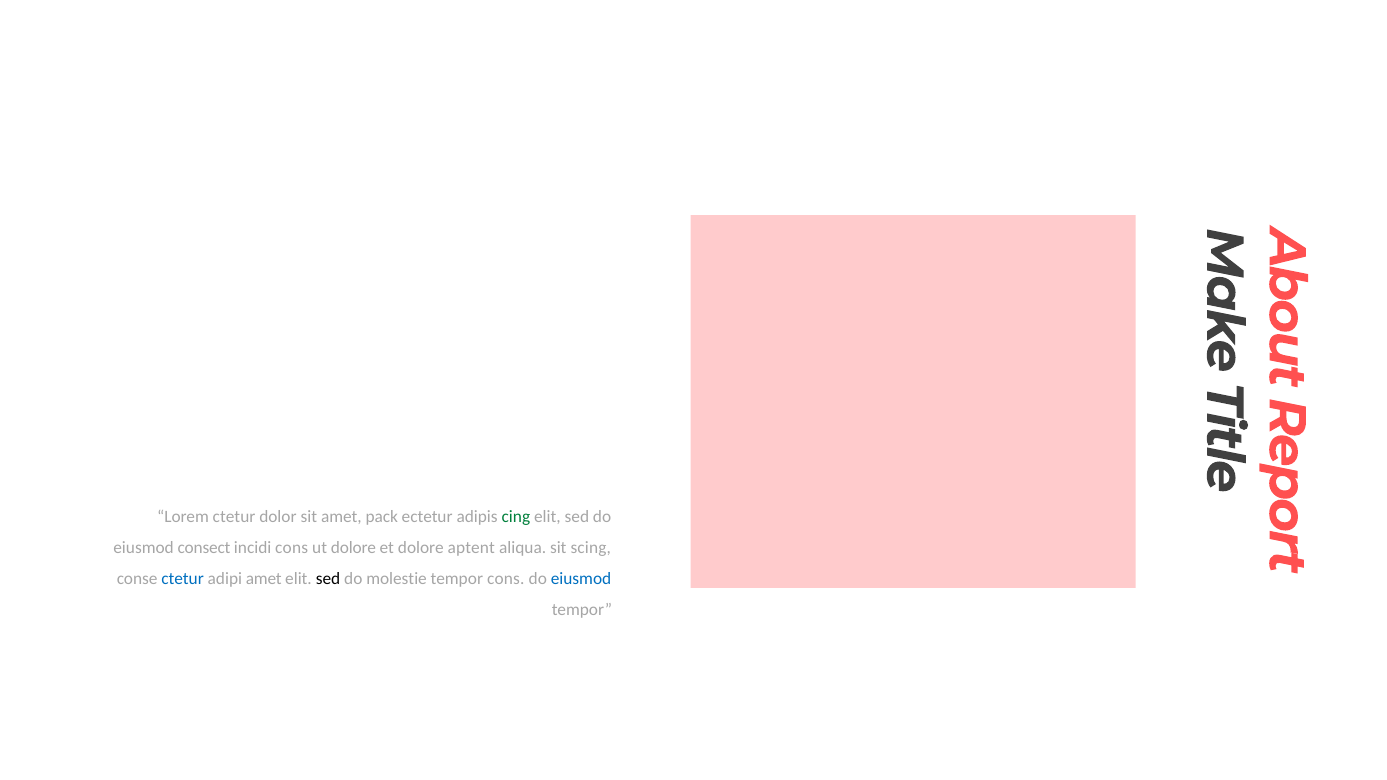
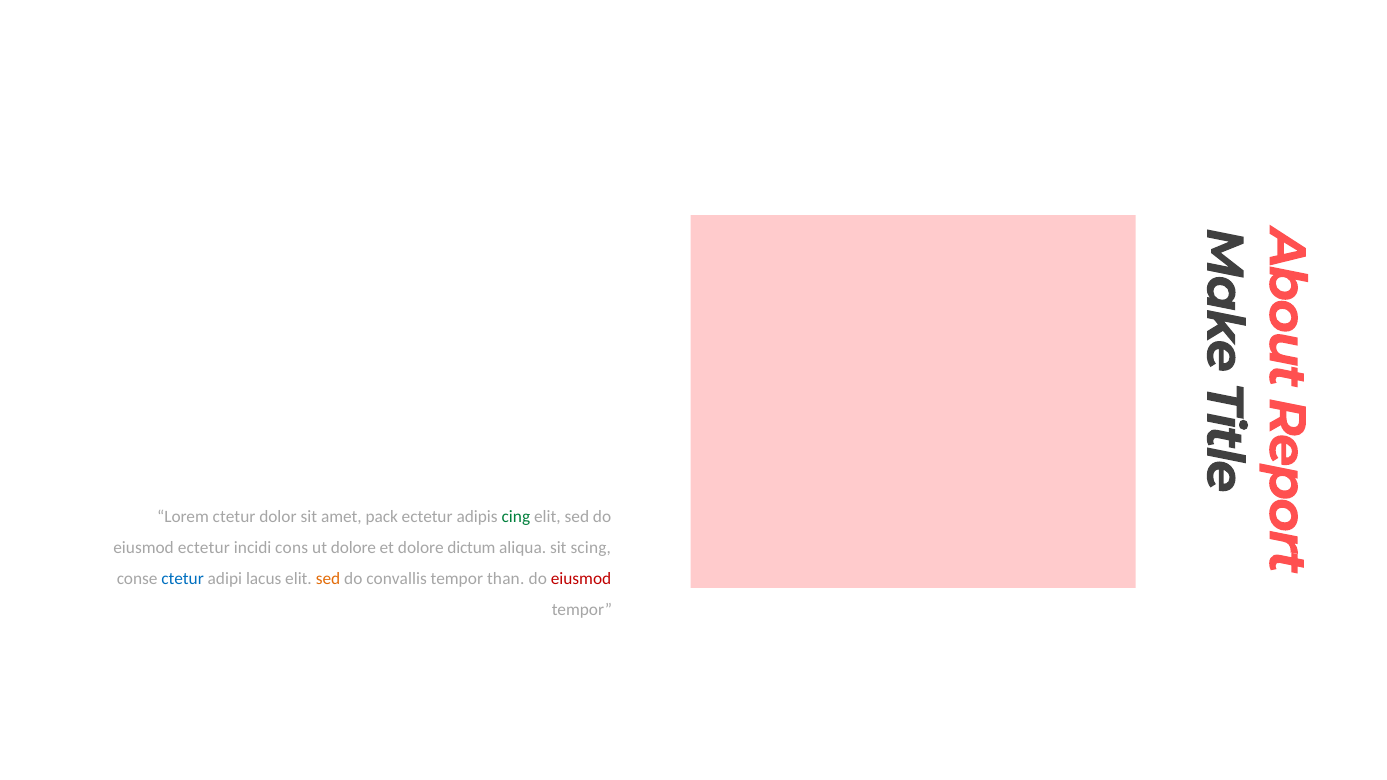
eiusmod consect: consect -> ectetur
aptent: aptent -> dictum
adipi amet: amet -> lacus
sed at (328, 579) colour: black -> orange
molestie: molestie -> convallis
tempor cons: cons -> than
eiusmod at (581, 579) colour: blue -> red
